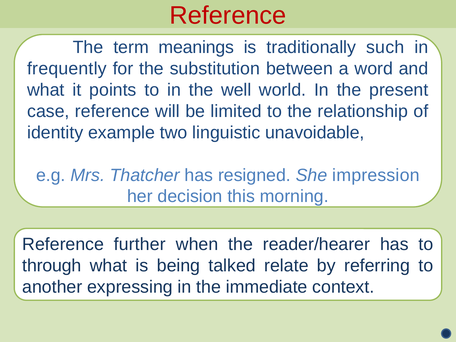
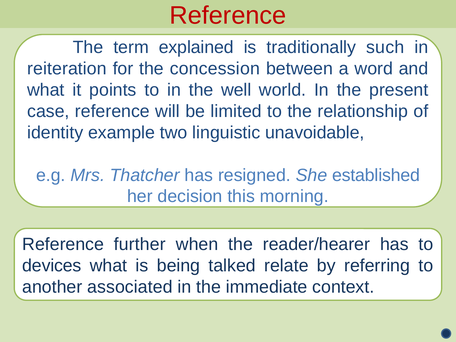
meanings: meanings -> explained
frequently: frequently -> reiteration
substitution: substitution -> concession
impression: impression -> established
through: through -> devices
expressing: expressing -> associated
